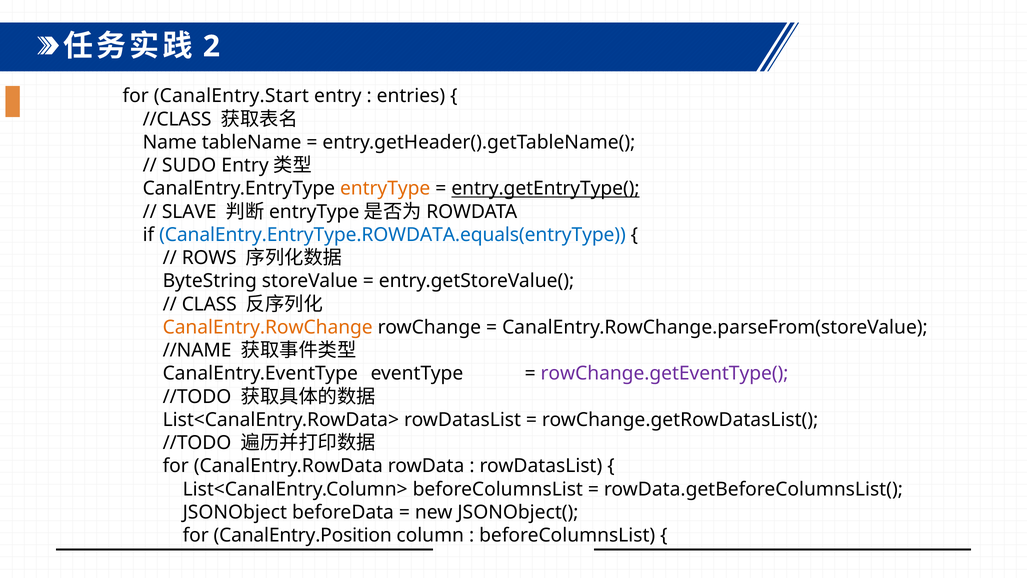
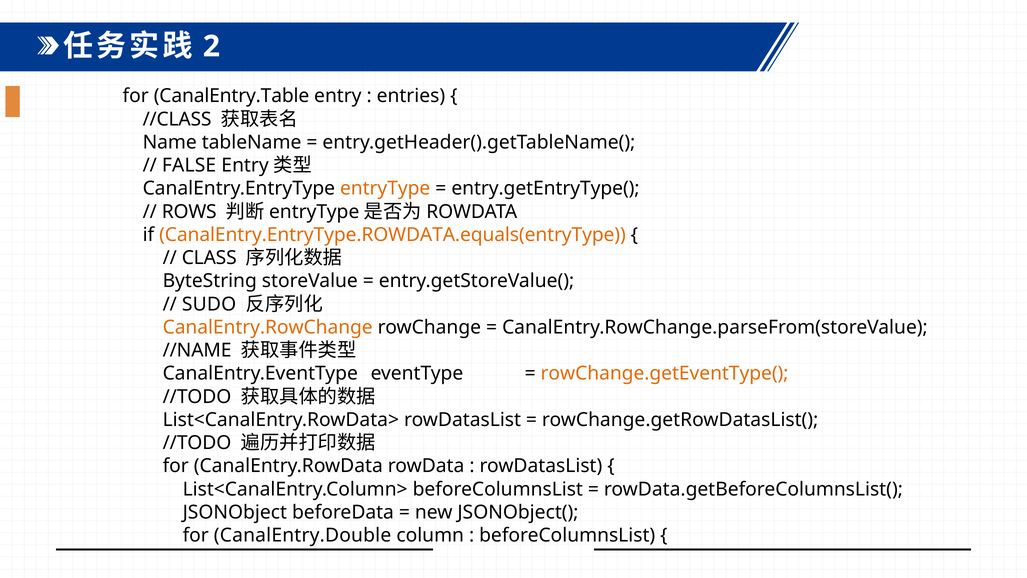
CanalEntry.Start: CanalEntry.Start -> CanalEntry.Table
SUDO: SUDO -> FALSE
entry.getEntryType( underline: present -> none
SLAVE: SLAVE -> ROWS
CanalEntry.EntryType.ROWDATA.equals(entryType colour: blue -> orange
ROWS: ROWS -> CLASS
CLASS: CLASS -> SUDO
rowChange.getEventType( colour: purple -> orange
CanalEntry.Position: CanalEntry.Position -> CanalEntry.Double
